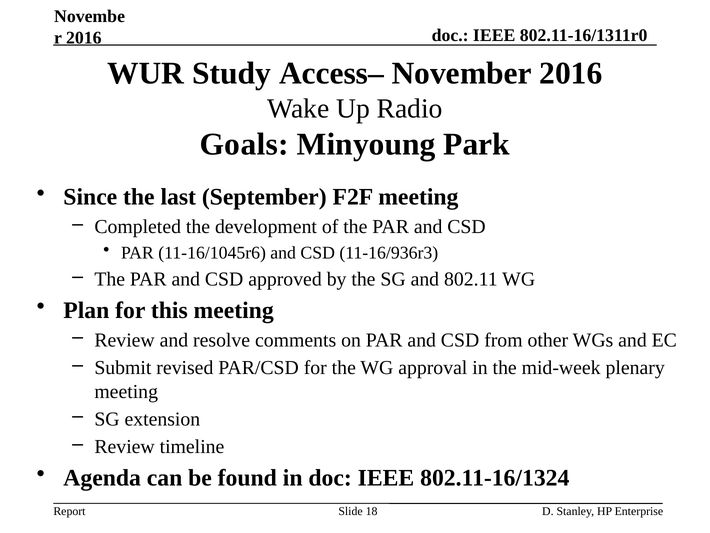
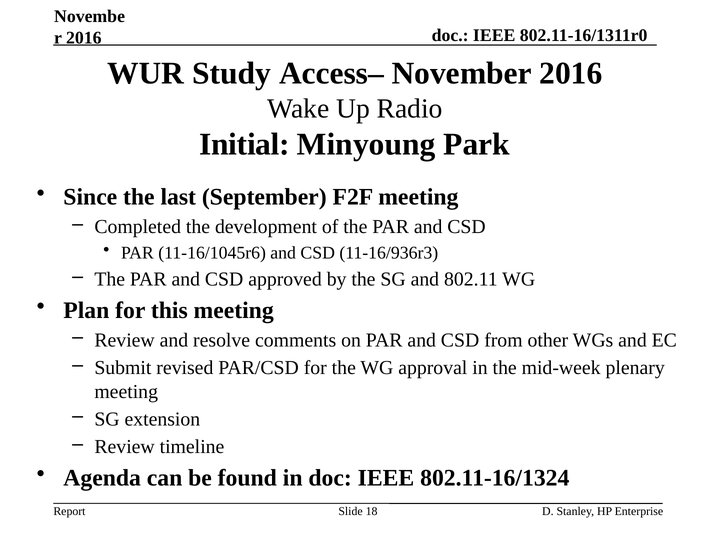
Goals: Goals -> Initial
